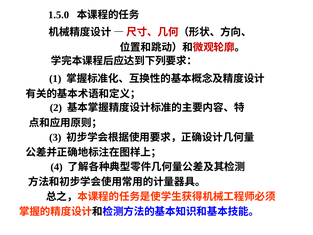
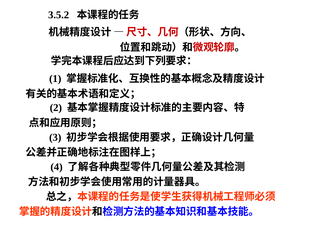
1.5.0: 1.5.0 -> 3.5.2
